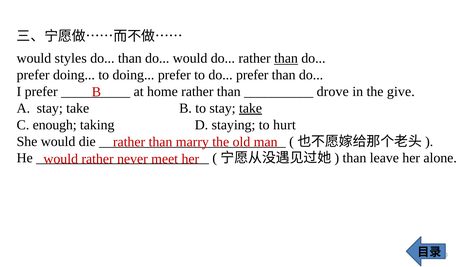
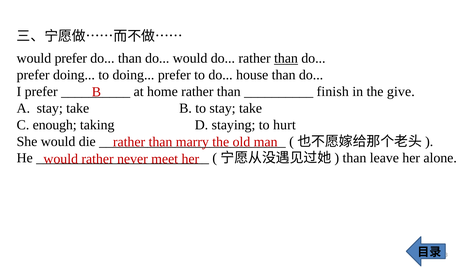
would styles: styles -> prefer
to do prefer: prefer -> house
drove: drove -> finish
take at (251, 108) underline: present -> none
